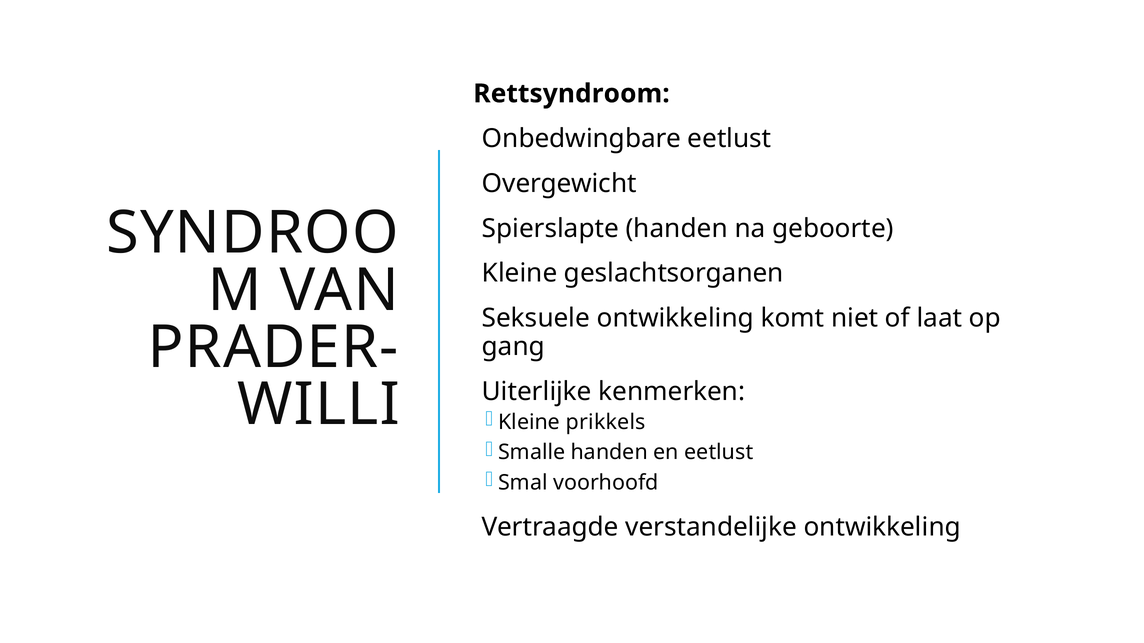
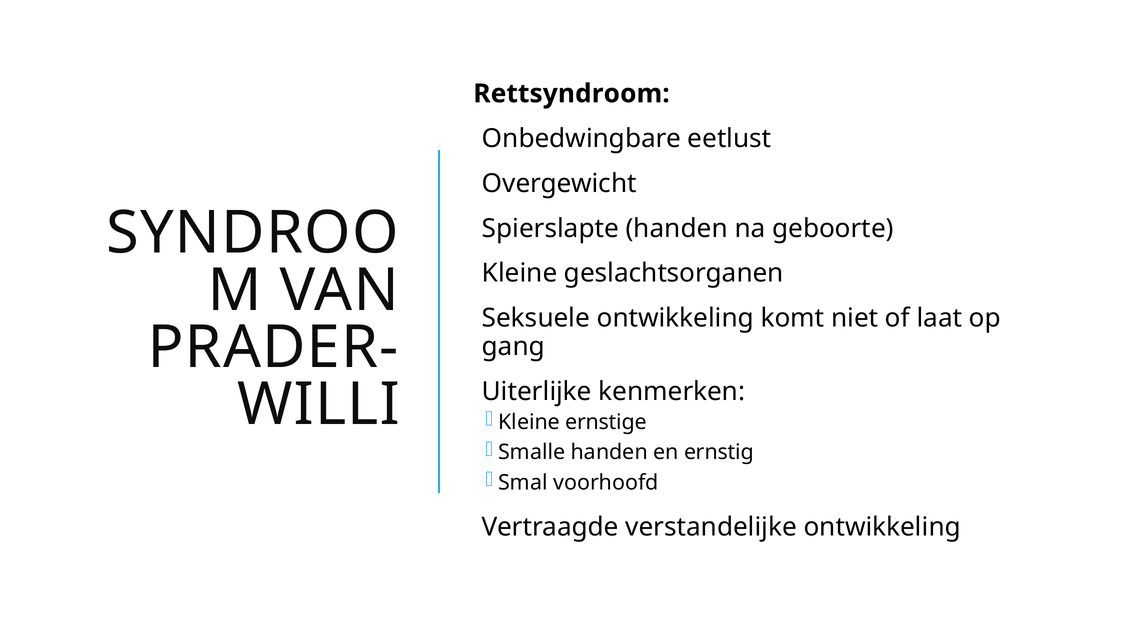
prikkels: prikkels -> ernstige
en eetlust: eetlust -> ernstig
